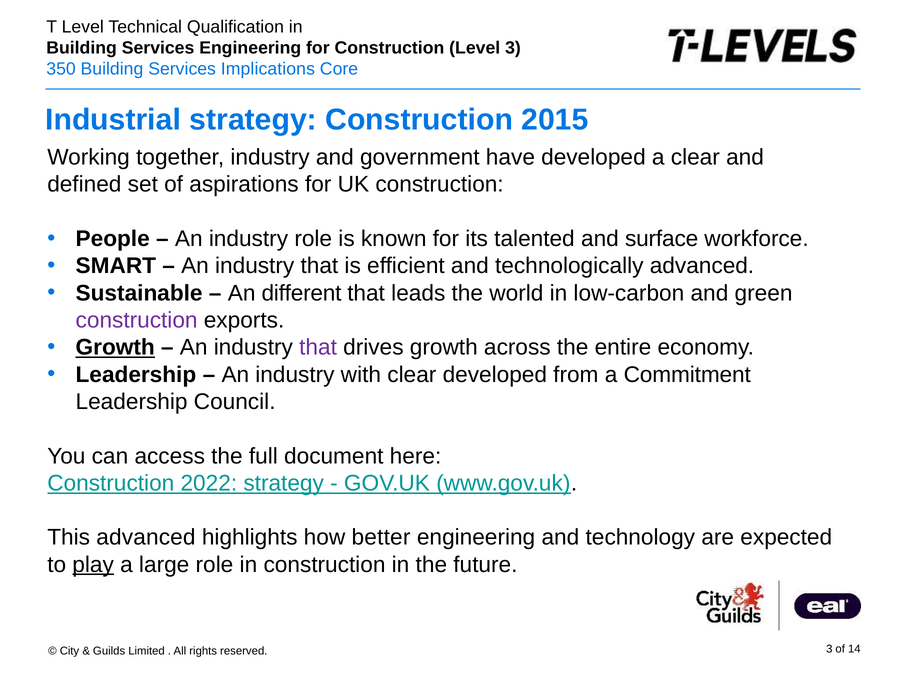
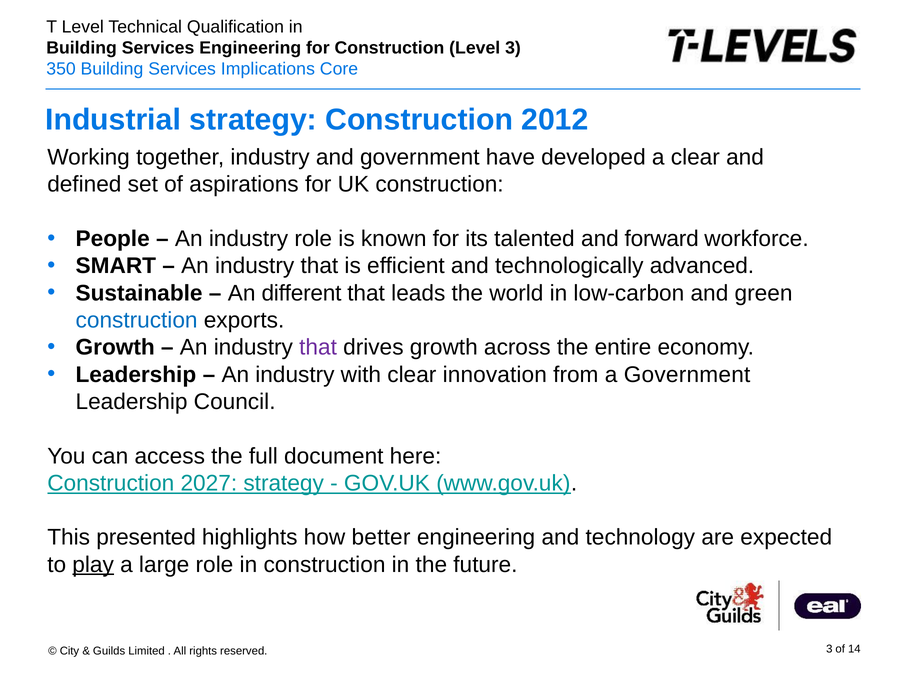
2015: 2015 -> 2012
surface: surface -> forward
construction at (137, 320) colour: purple -> blue
Growth at (115, 348) underline: present -> none
clear developed: developed -> innovation
a Commitment: Commitment -> Government
2022: 2022 -> 2027
This advanced: advanced -> presented
